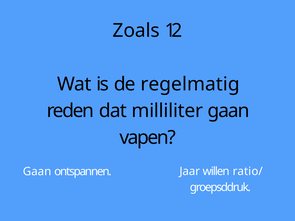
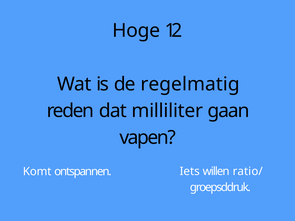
Zoals: Zoals -> Hoge
Jaar: Jaar -> Iets
Gaan at (37, 172): Gaan -> Komt
